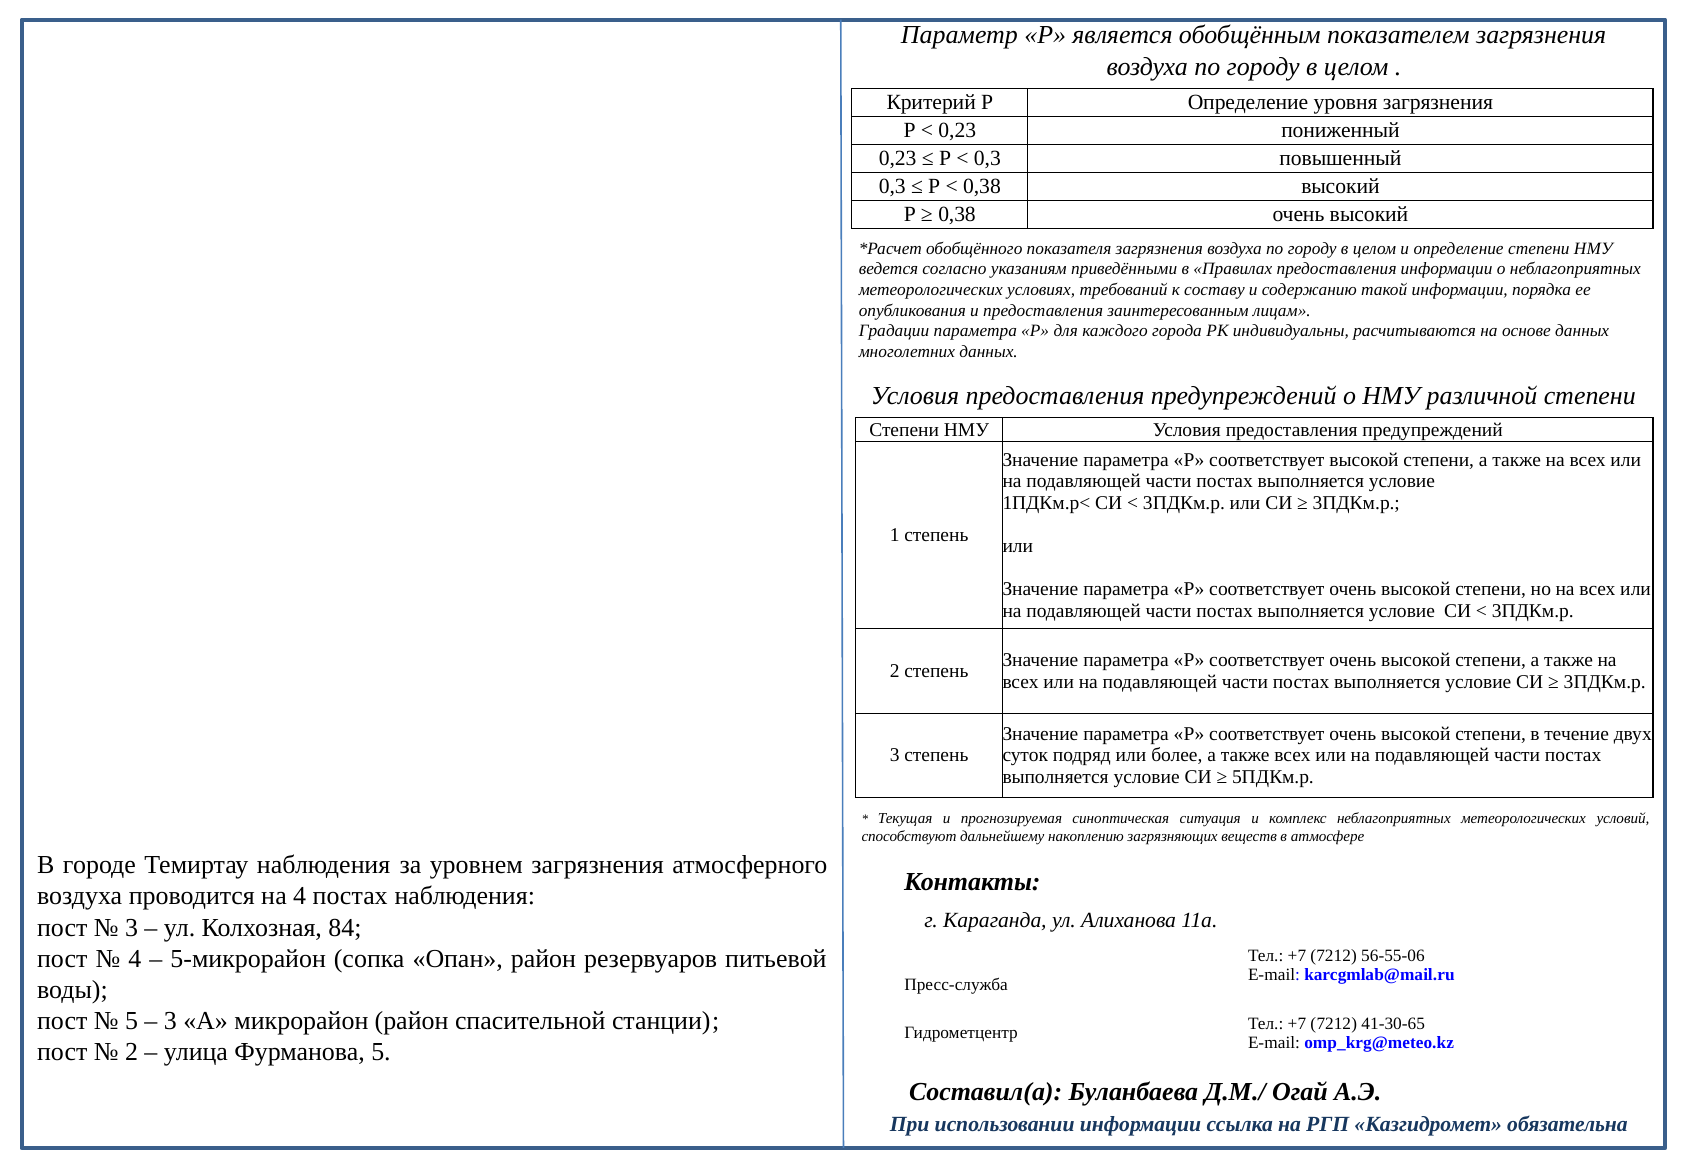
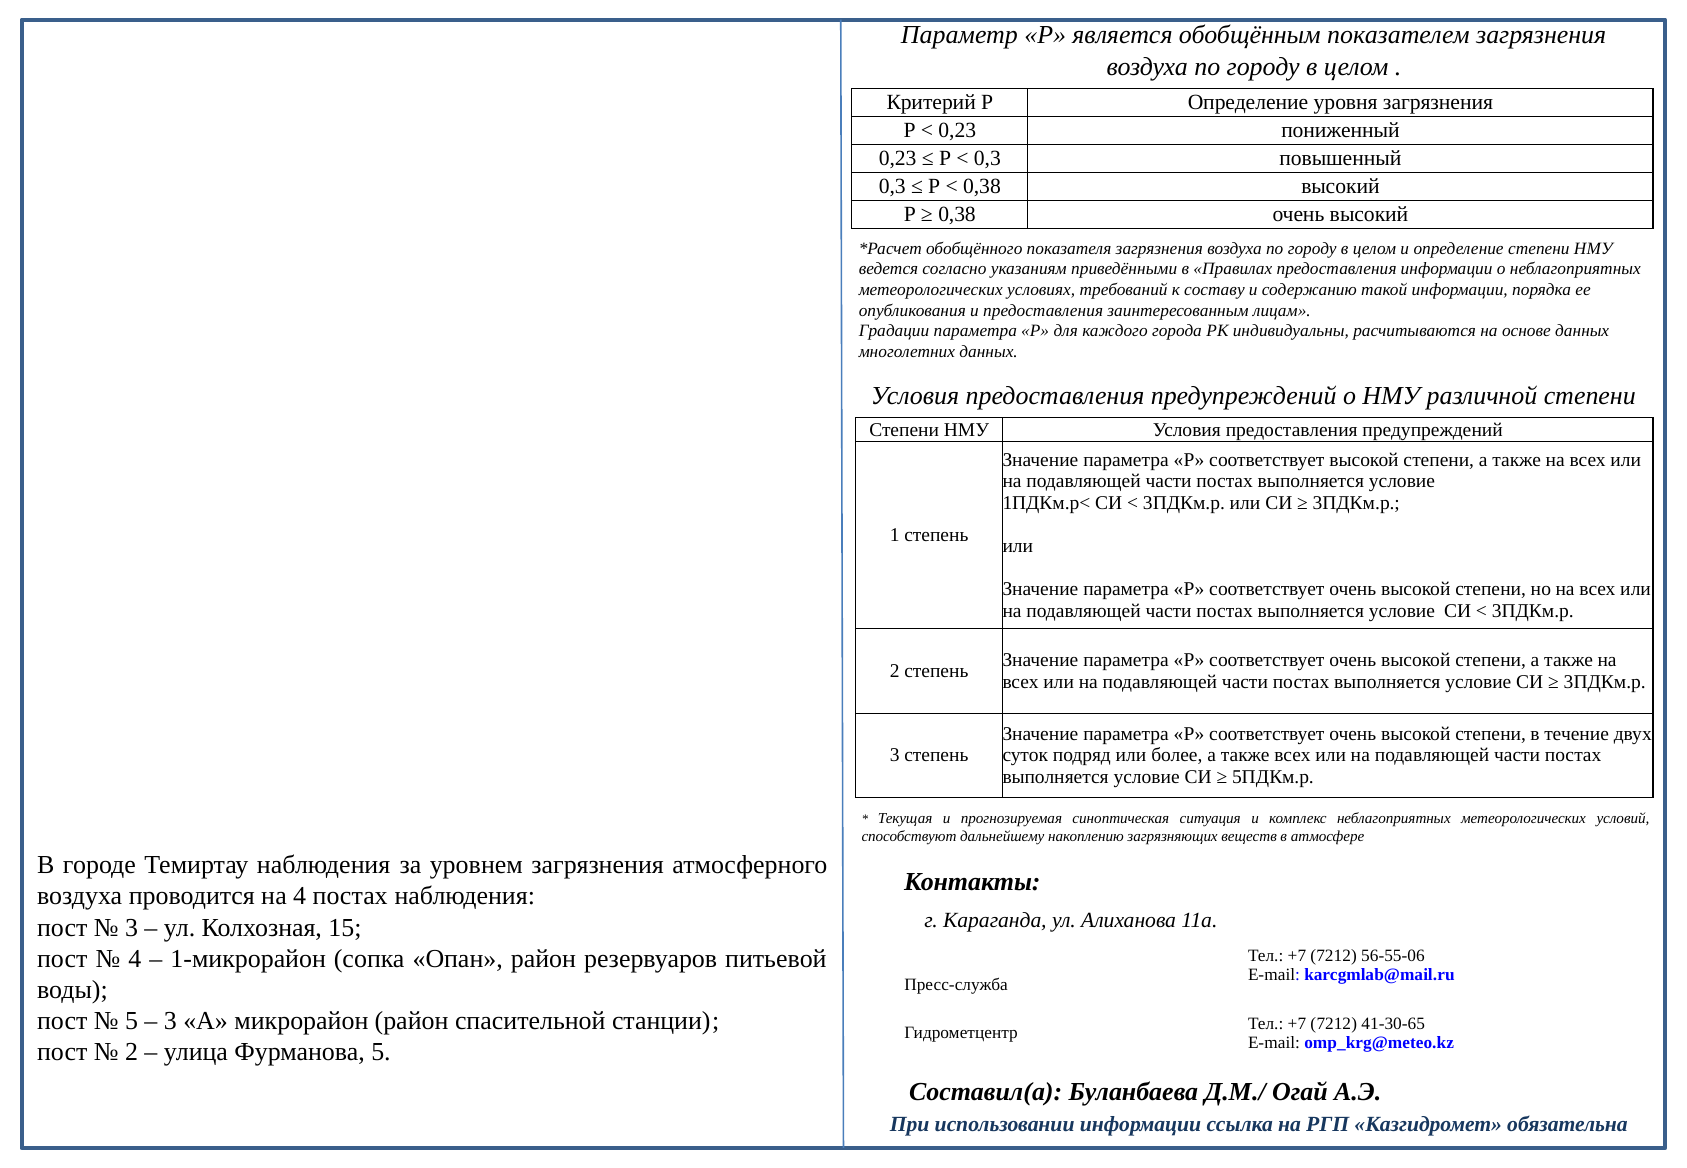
84: 84 -> 15
5-микрорайон: 5-микрорайон -> 1-микрорайон
